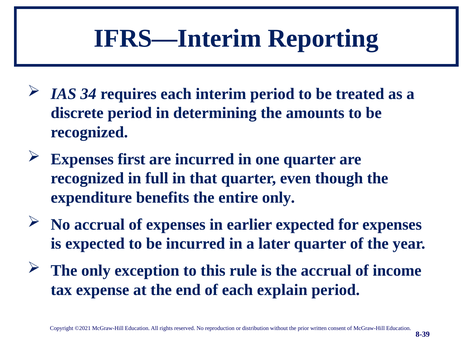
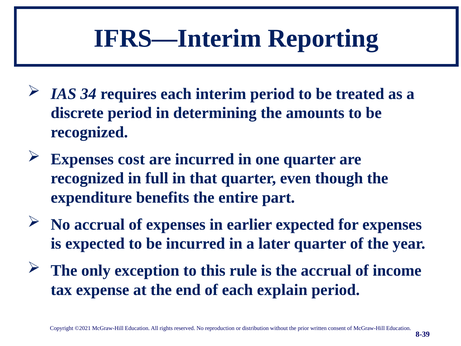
first: first -> cost
entire only: only -> part
